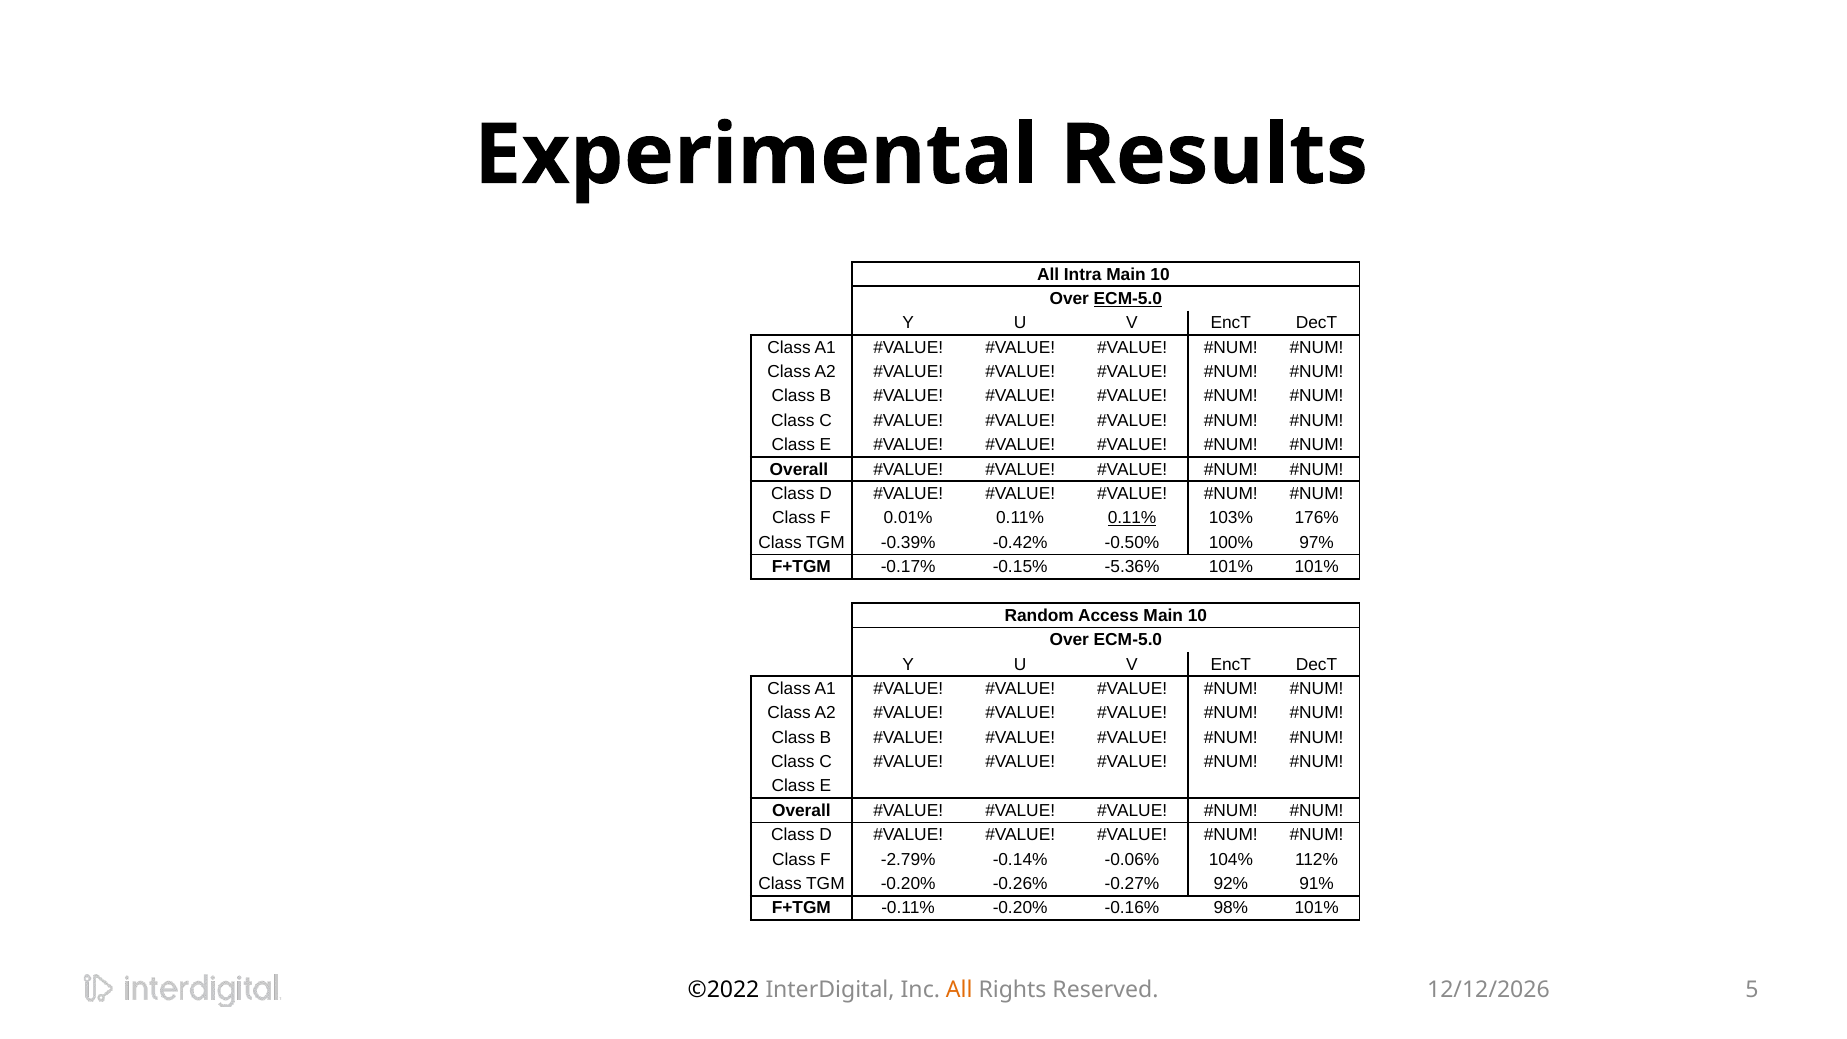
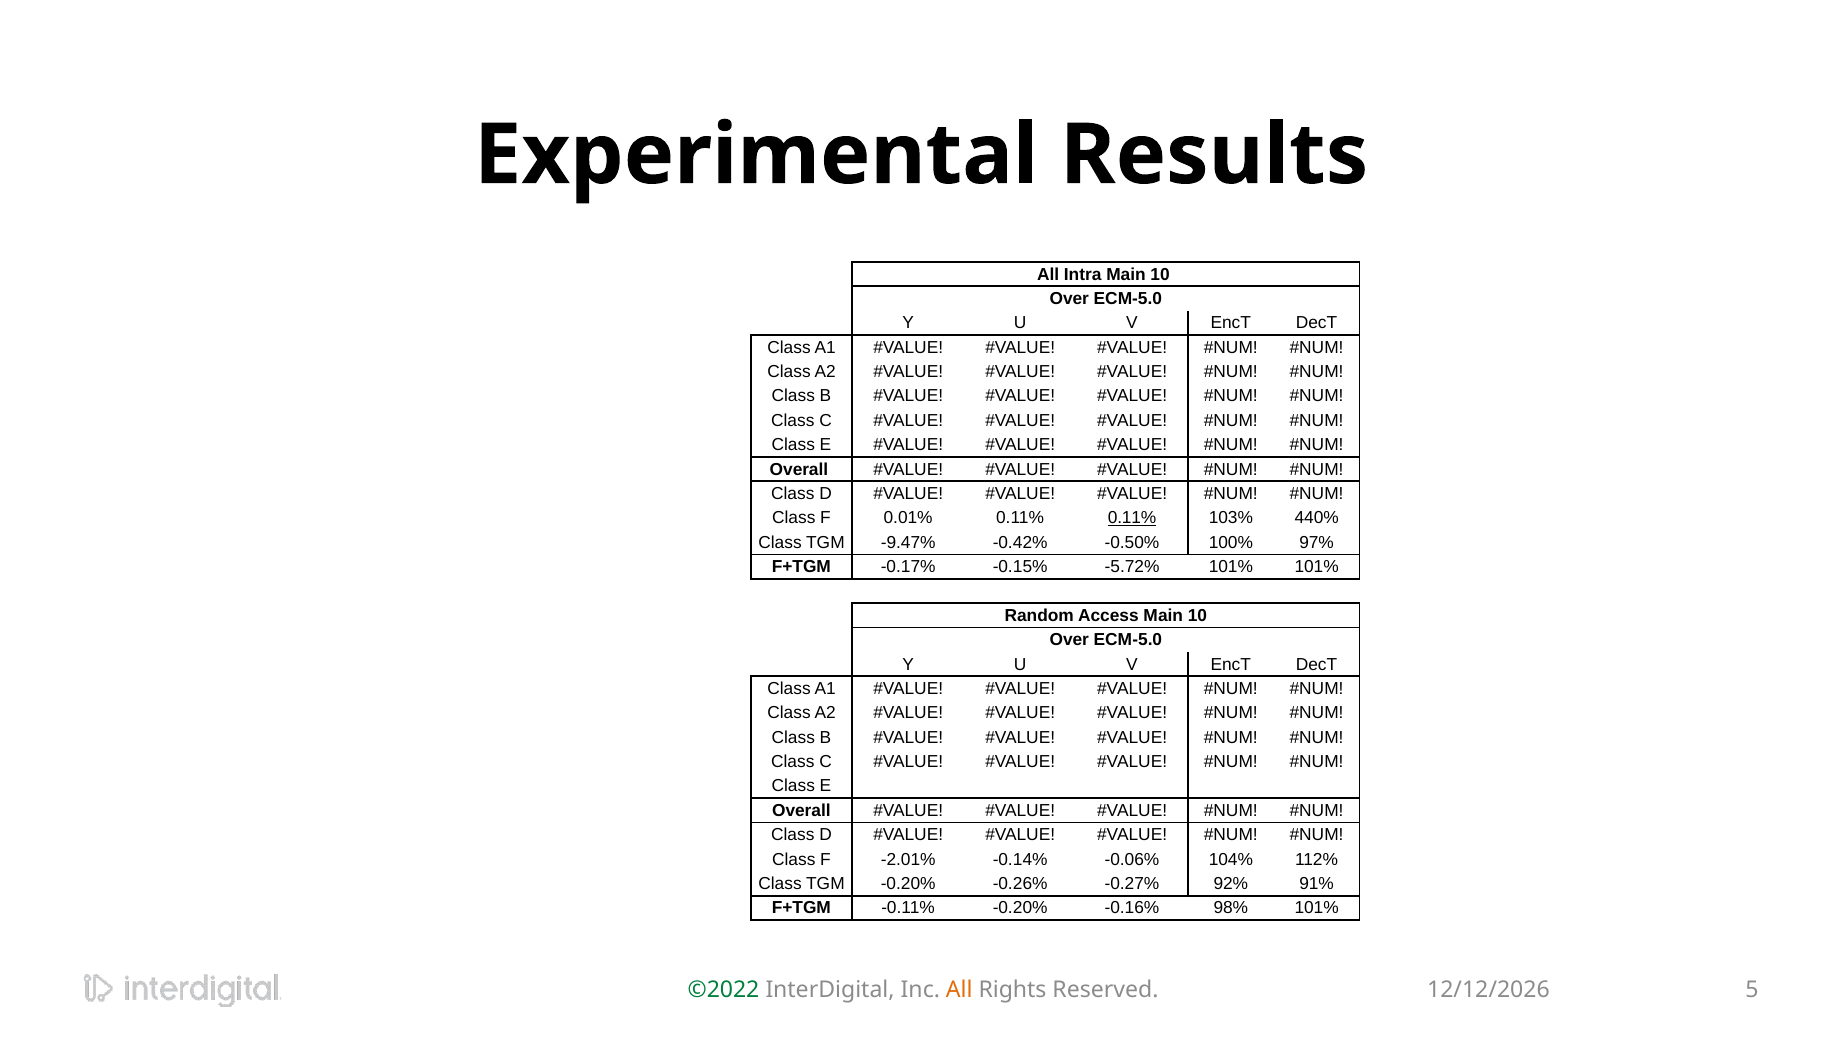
ECM-5.0 at (1128, 299) underline: present -> none
176%: 176% -> 440%
-0.39%: -0.39% -> -9.47%
-5.36%: -5.36% -> -5.72%
-2.79%: -2.79% -> -2.01%
©2022 colour: black -> green
